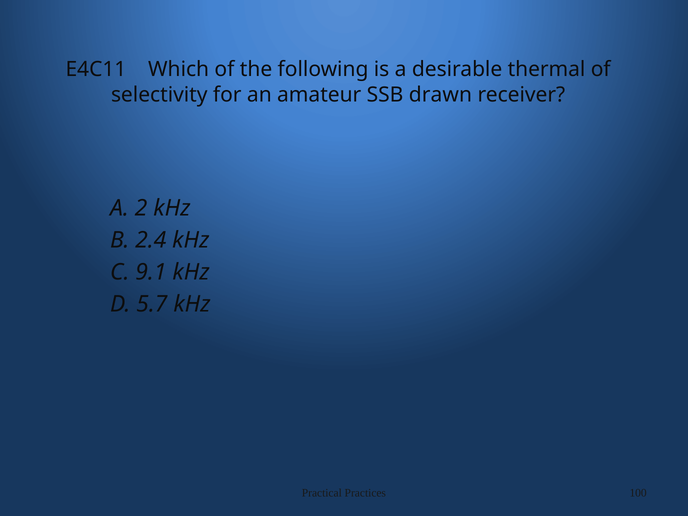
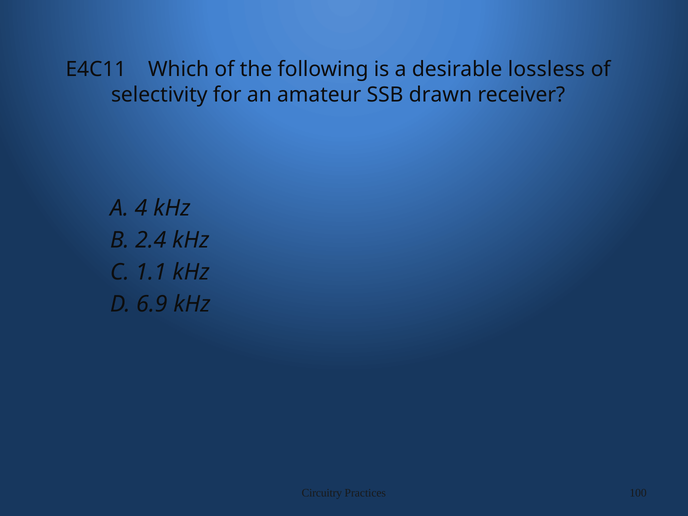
thermal: thermal -> lossless
2: 2 -> 4
9.1: 9.1 -> 1.1
5.7: 5.7 -> 6.9
Practical: Practical -> Circuitry
